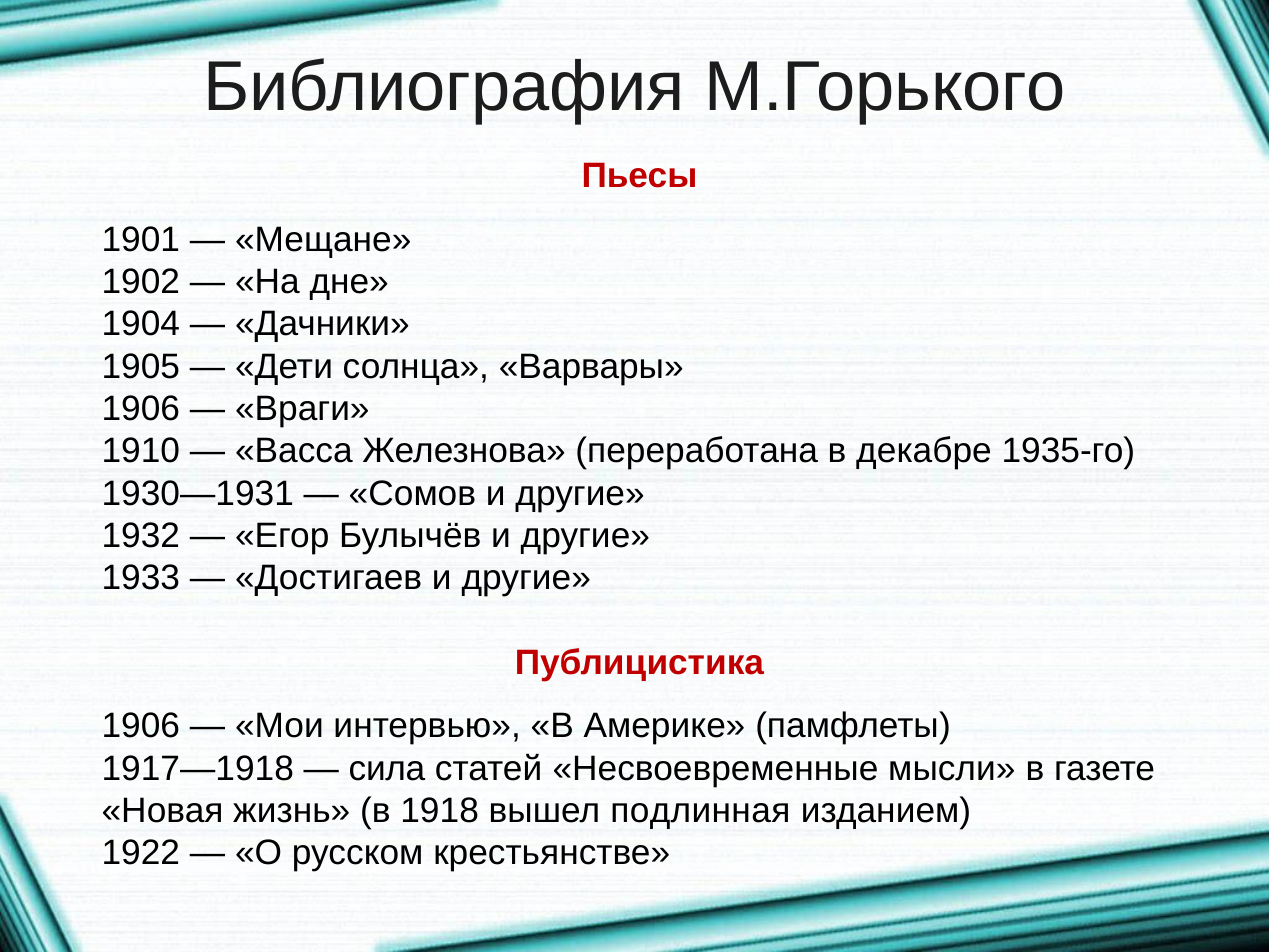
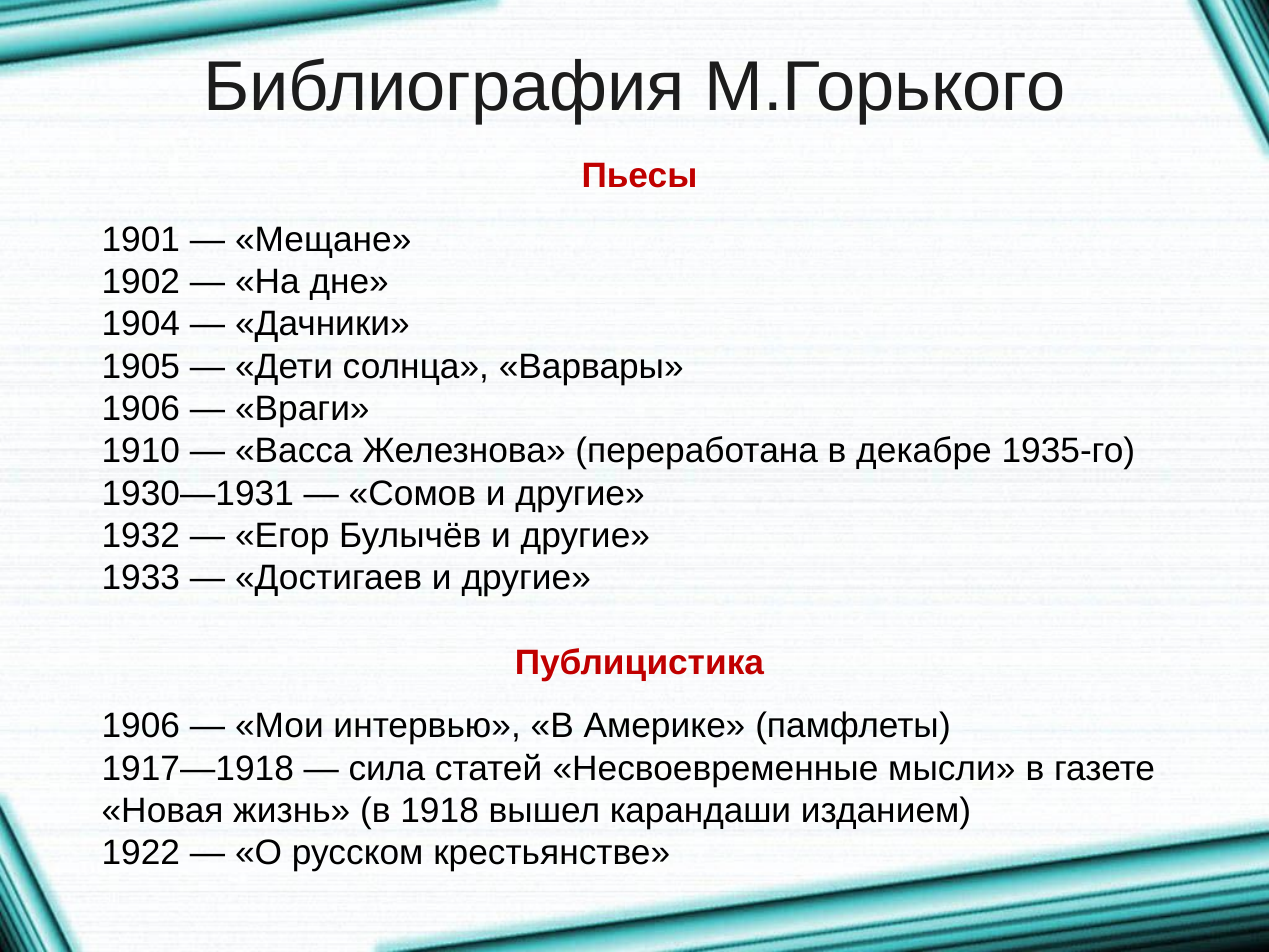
подлинная: подлинная -> карандаши
